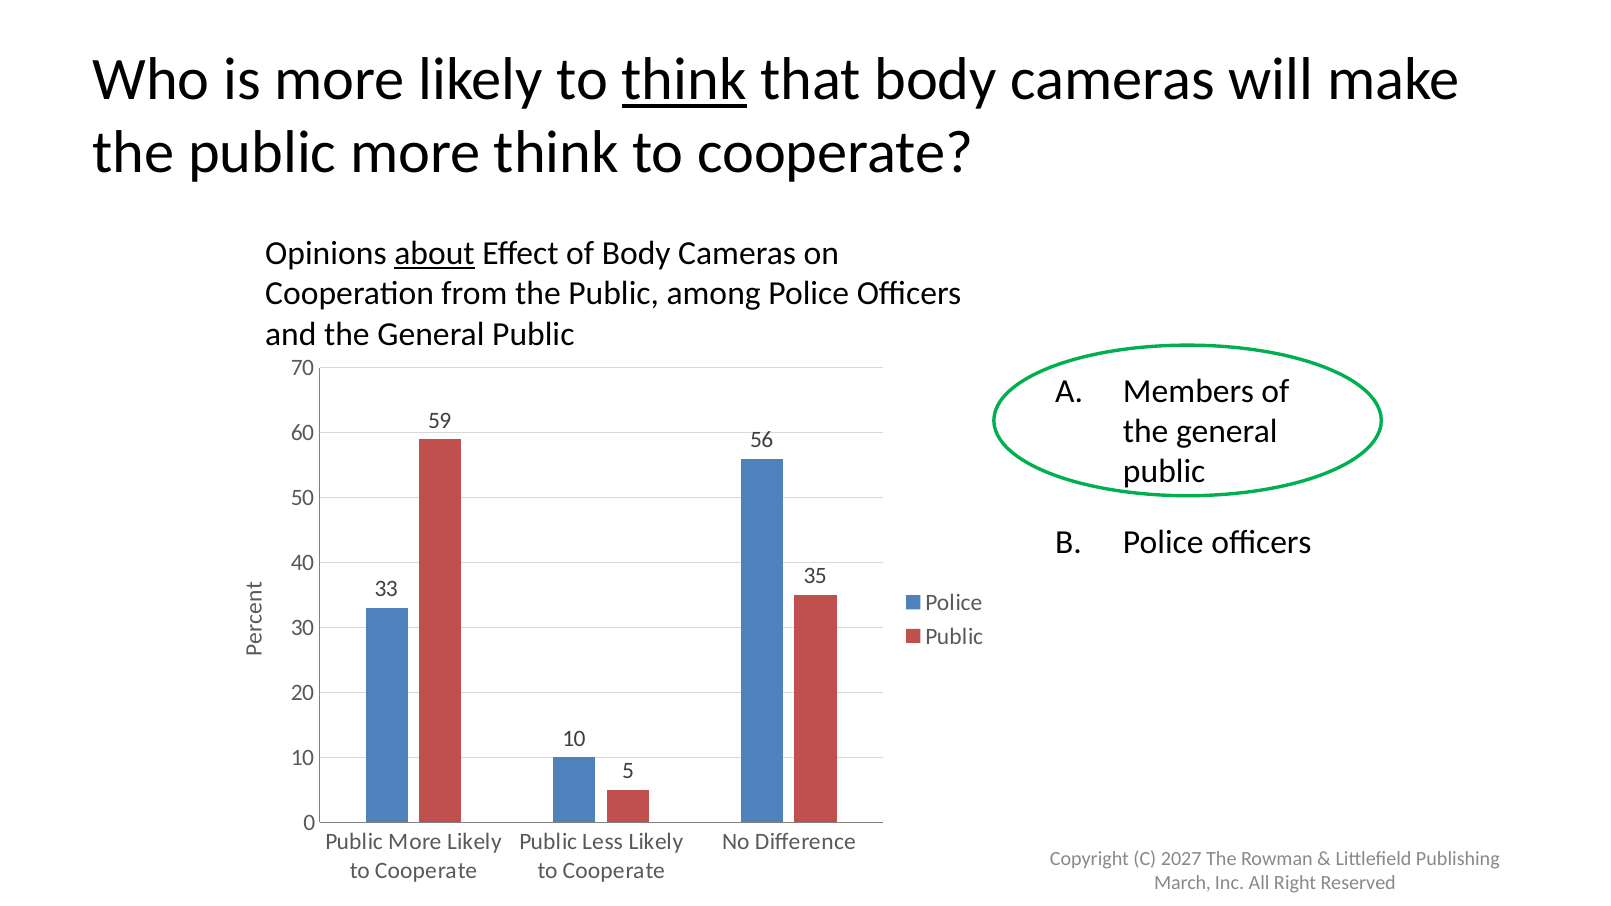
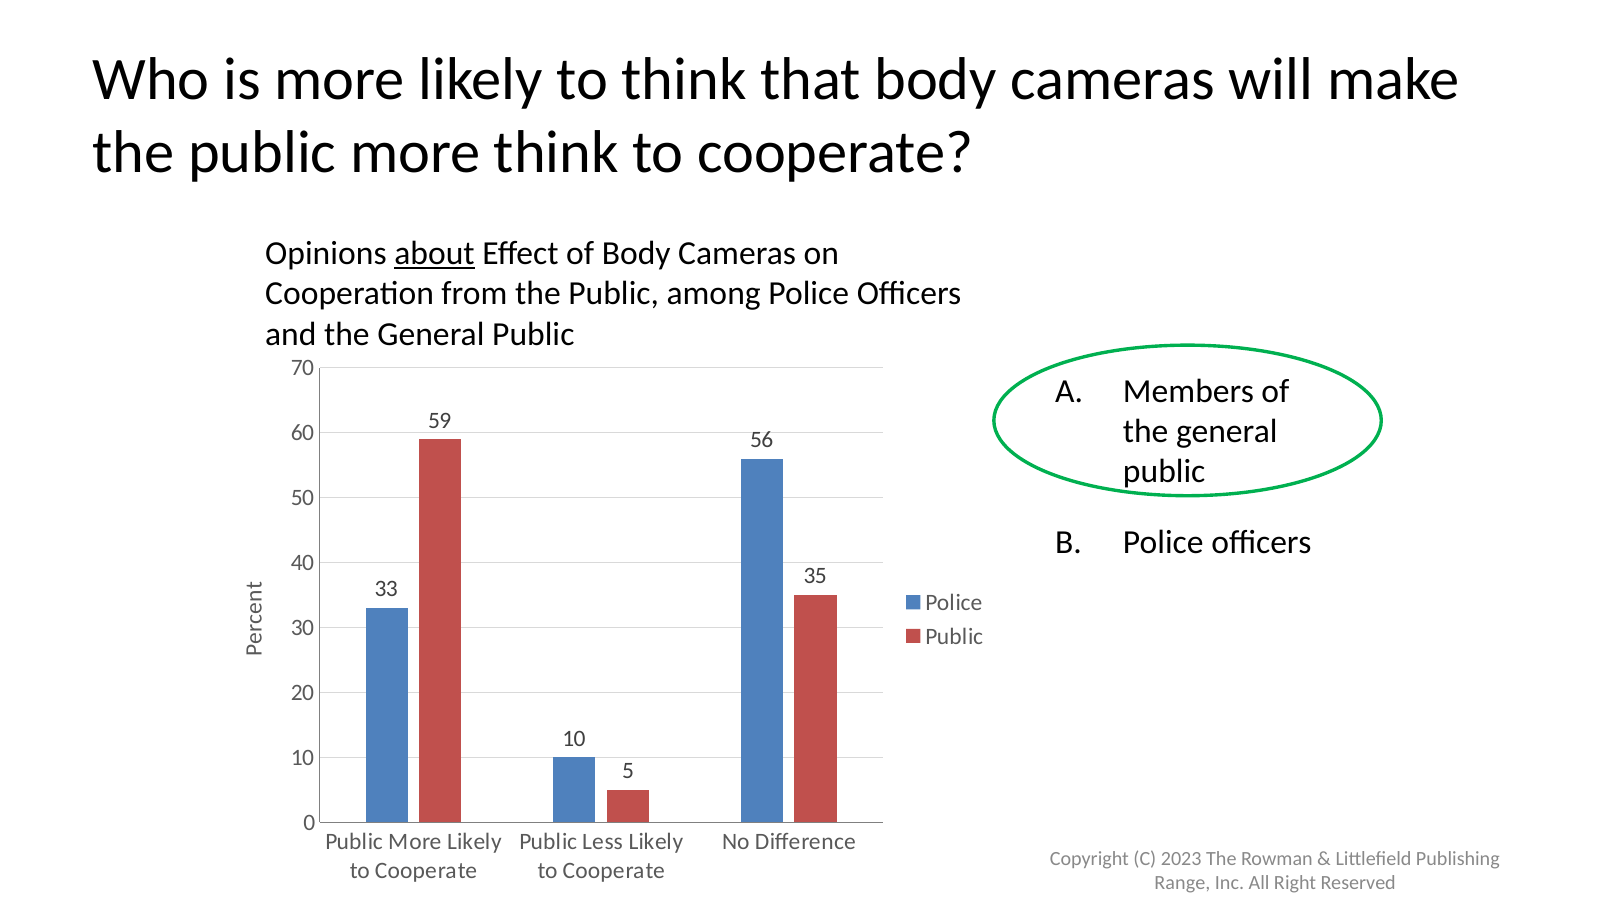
think at (684, 80) underline: present -> none
2027: 2027 -> 2023
March: March -> Range
